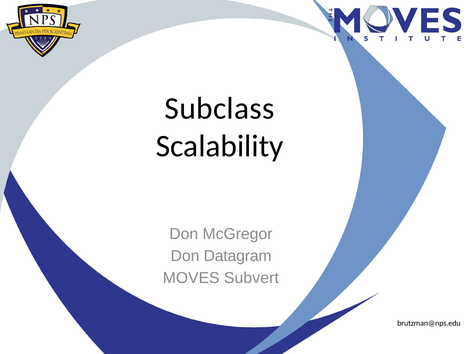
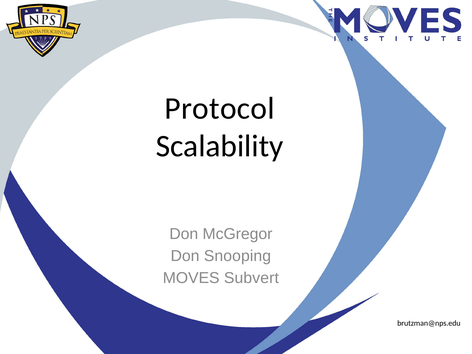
Subclass: Subclass -> Protocol
Datagram: Datagram -> Snooping
